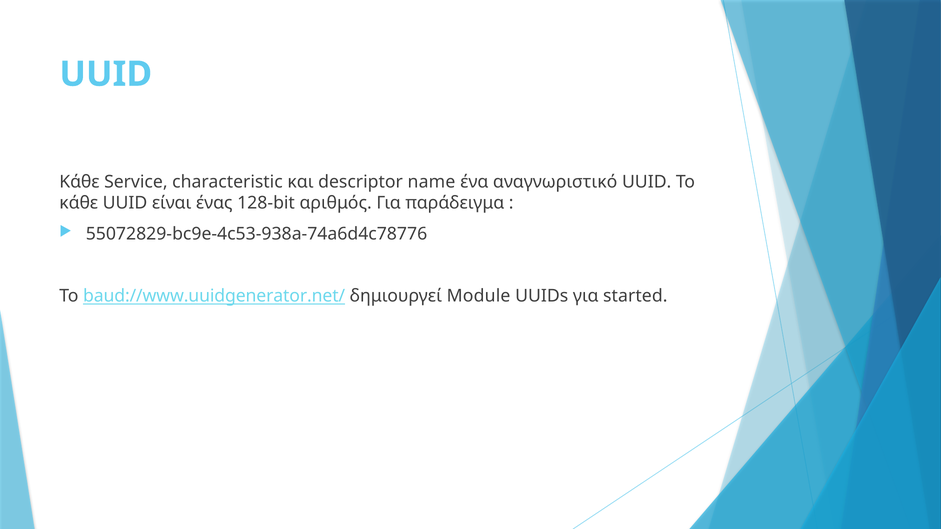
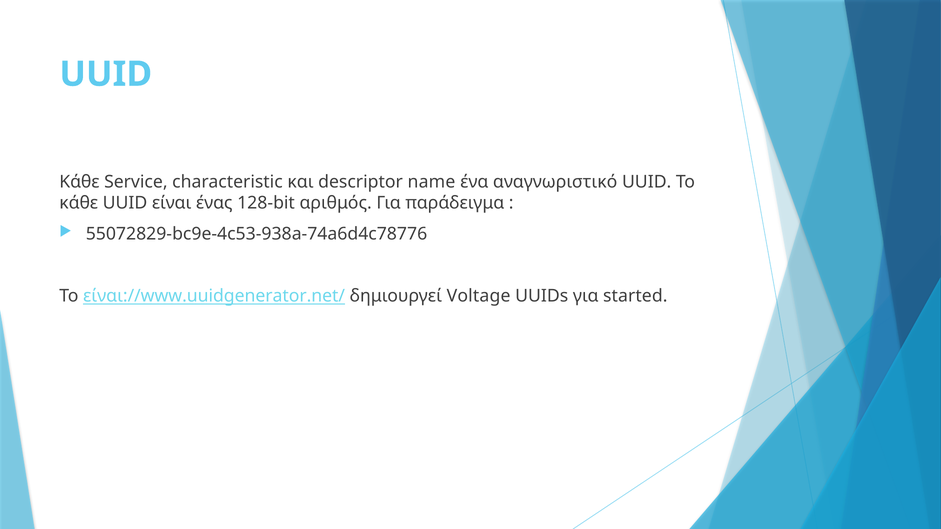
baud://www.uuidgenerator.net/: baud://www.uuidgenerator.net/ -> είναι://www.uuidgenerator.net/
Module: Module -> Voltage
